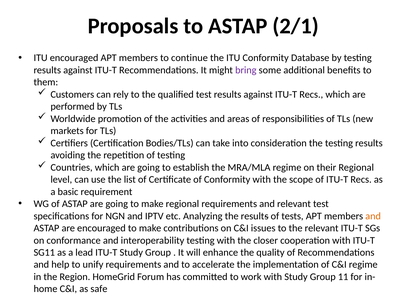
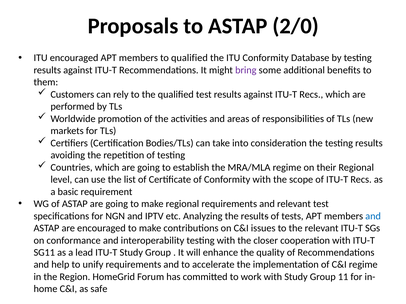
2/1: 2/1 -> 2/0
to continue: continue -> qualified
and at (373, 216) colour: orange -> blue
